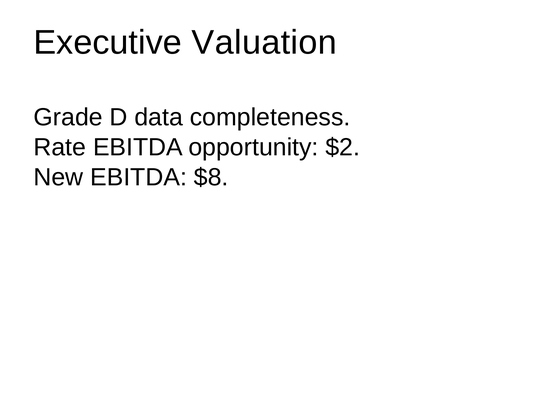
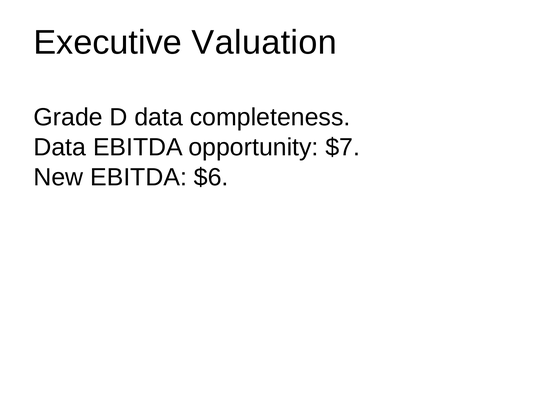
Rate at (60, 147): Rate -> Data
$2: $2 -> $7
$8: $8 -> $6
